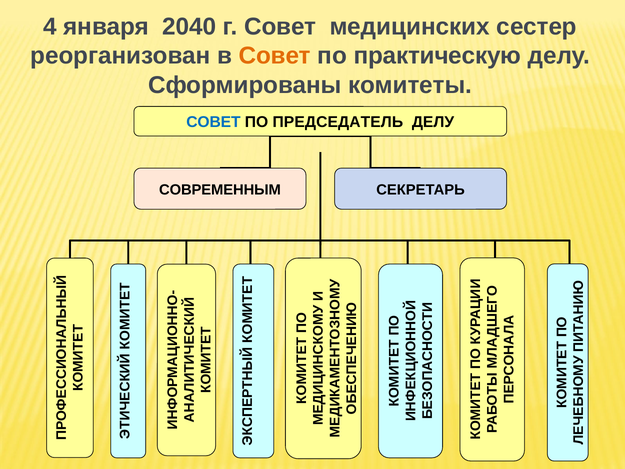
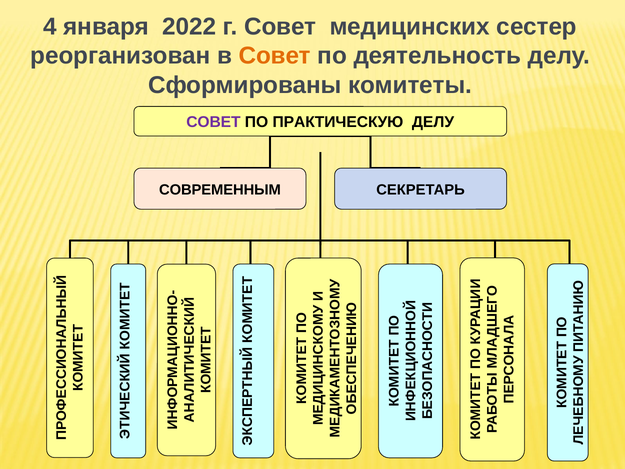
2040: 2040 -> 2022
практическую: практическую -> деятельность
СОВЕТ at (213, 122) colour: blue -> purple
ПРЕДСЕДАТЕЛЬ: ПРЕДСЕДАТЕЛЬ -> ПРАКТИЧЕСКУЮ
